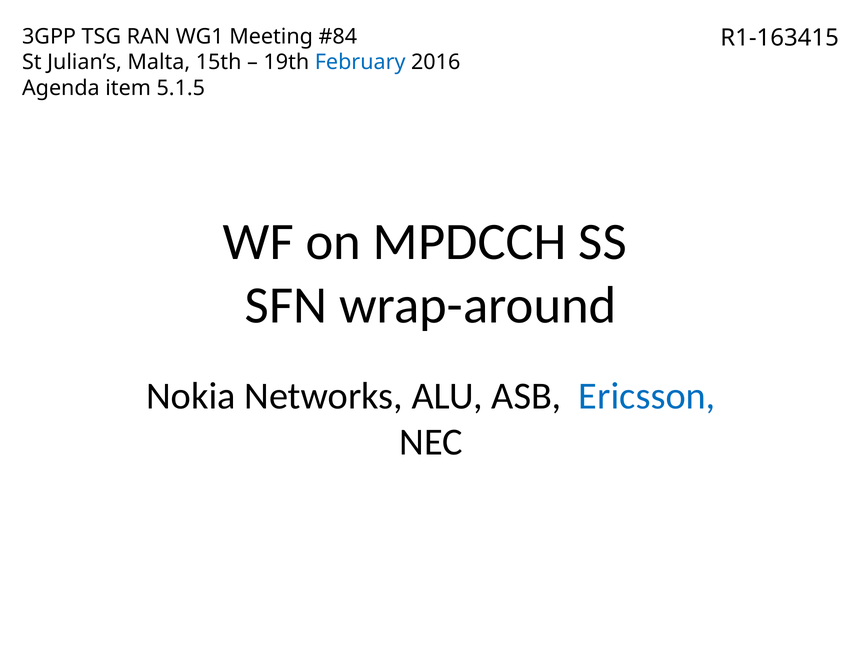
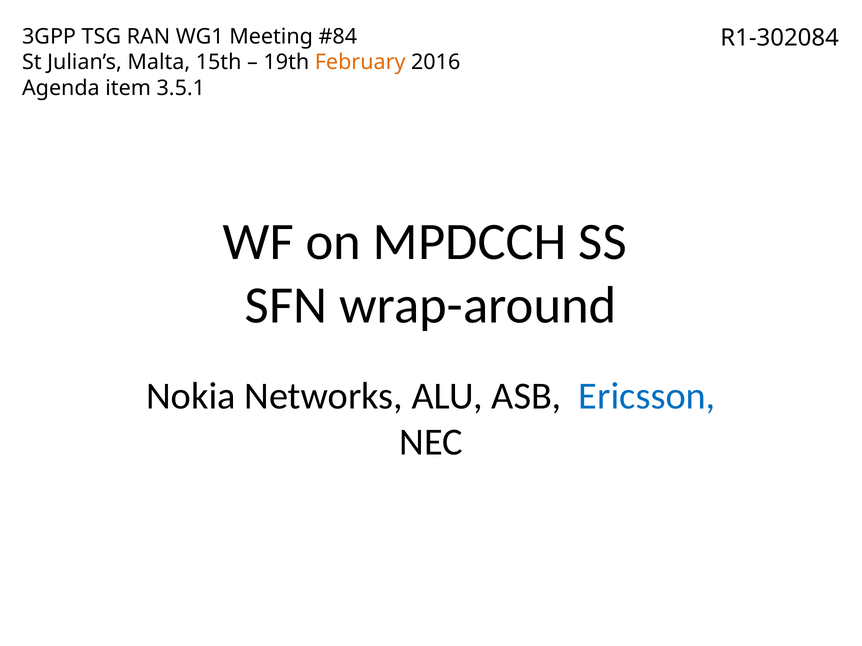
R1-163415: R1-163415 -> R1-302084
February colour: blue -> orange
5.1.5: 5.1.5 -> 3.5.1
